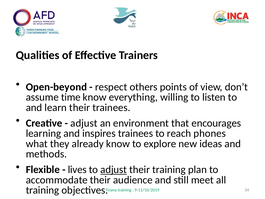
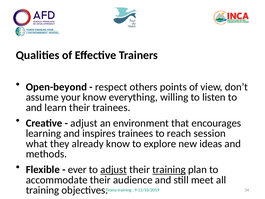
time: time -> your
phones: phones -> session
lives: lives -> ever
training at (169, 169) underline: none -> present
